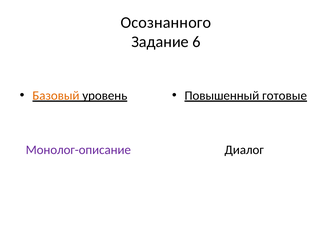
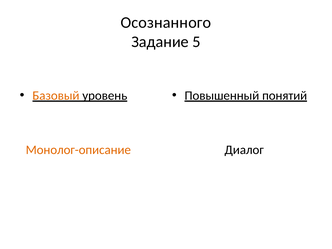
6: 6 -> 5
готовые: готовые -> понятий
Монолог-описание colour: purple -> orange
